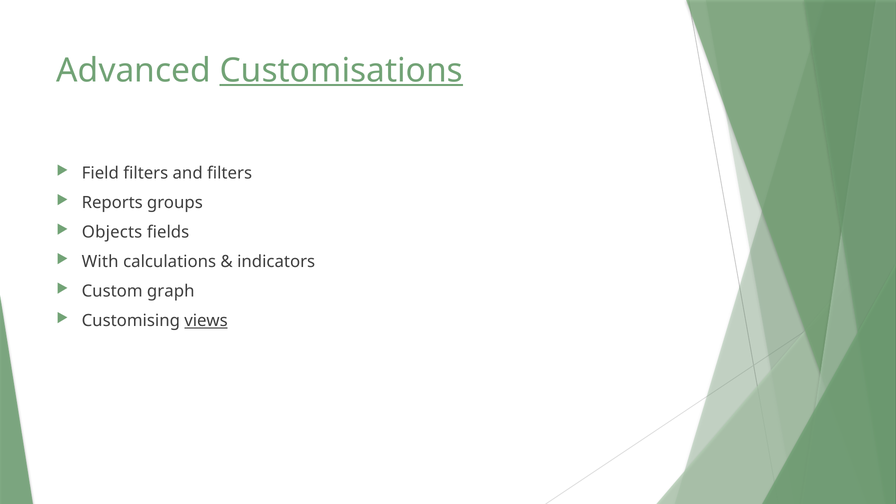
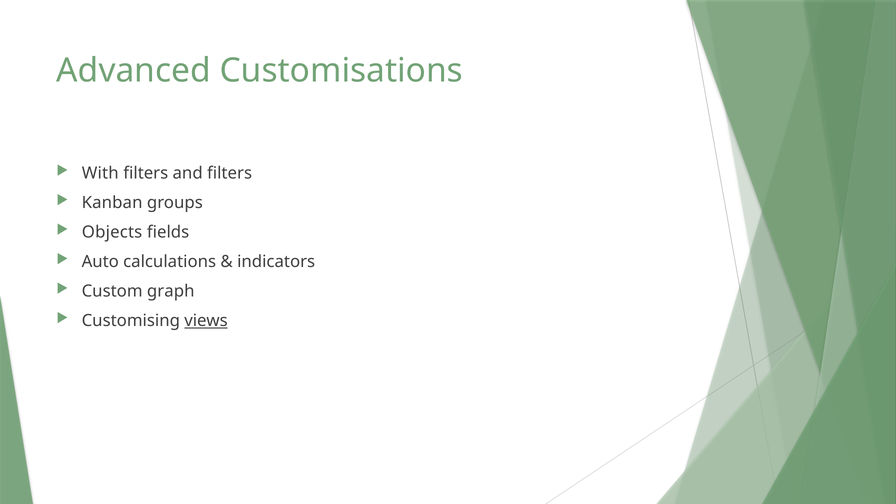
Customisations underline: present -> none
Field: Field -> With
Reports: Reports -> Kanban
With: With -> Auto
